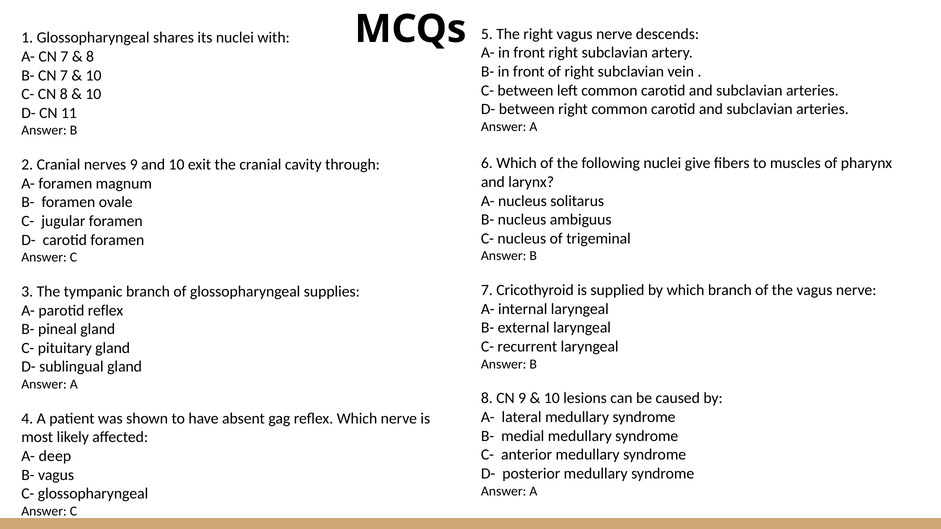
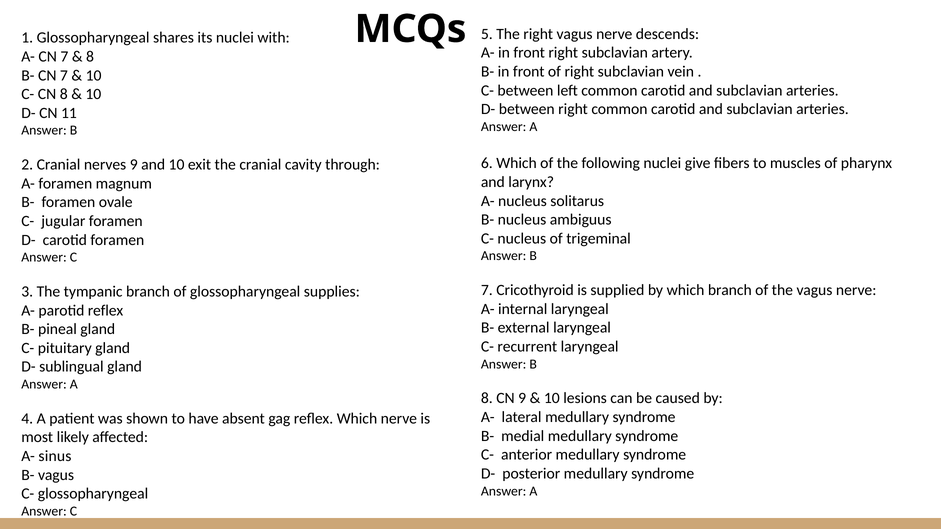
deep: deep -> sinus
